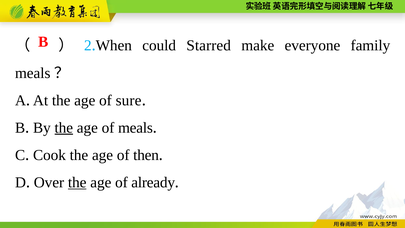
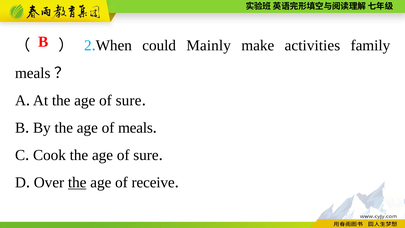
Starred: Starred -> Mainly
everyone: everyone -> activities
the at (64, 128) underline: present -> none
then at (146, 155): then -> sure
already: already -> receive
